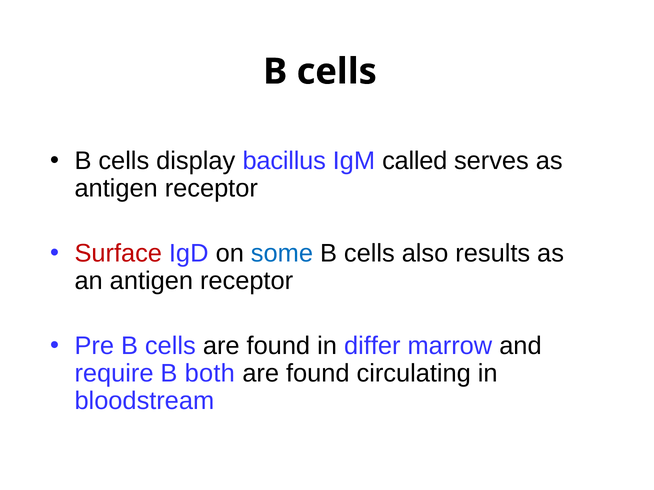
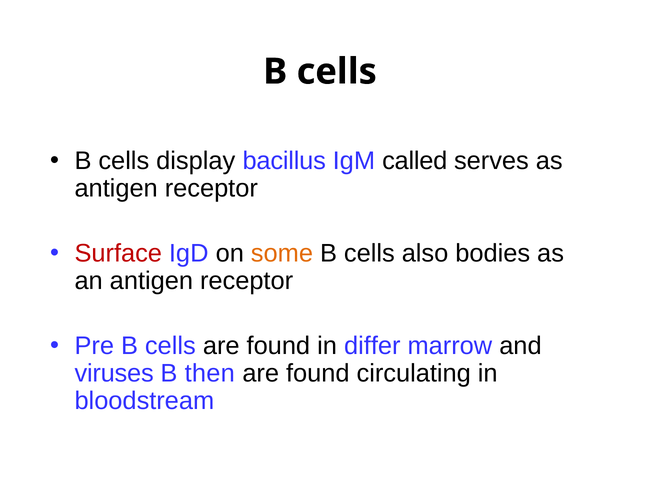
some colour: blue -> orange
results: results -> bodies
require: require -> viruses
both: both -> then
